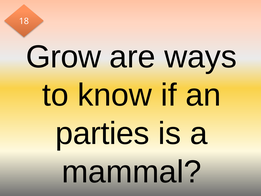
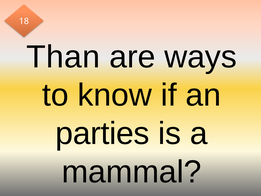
Grow: Grow -> Than
